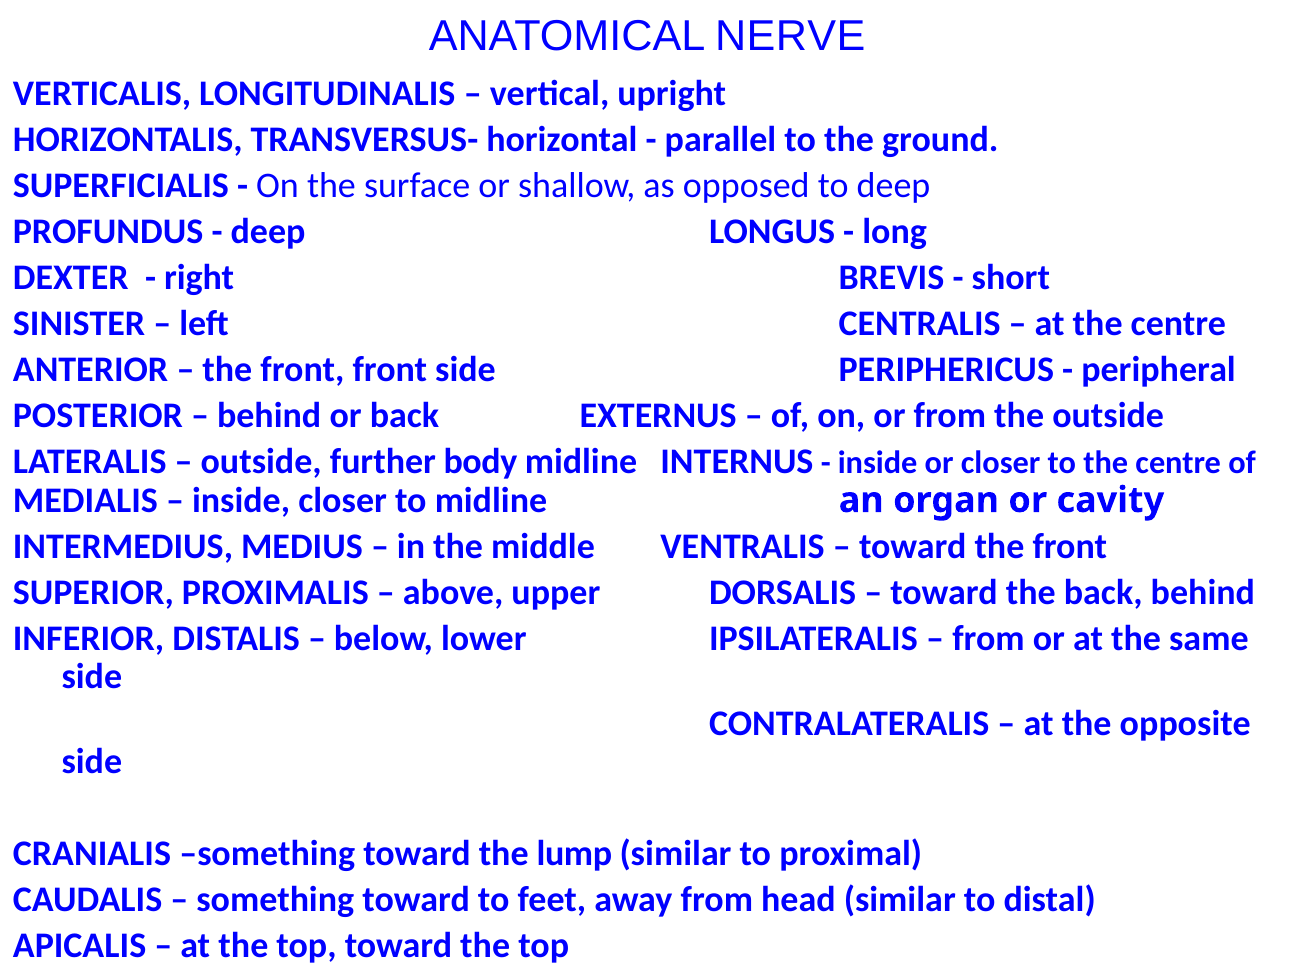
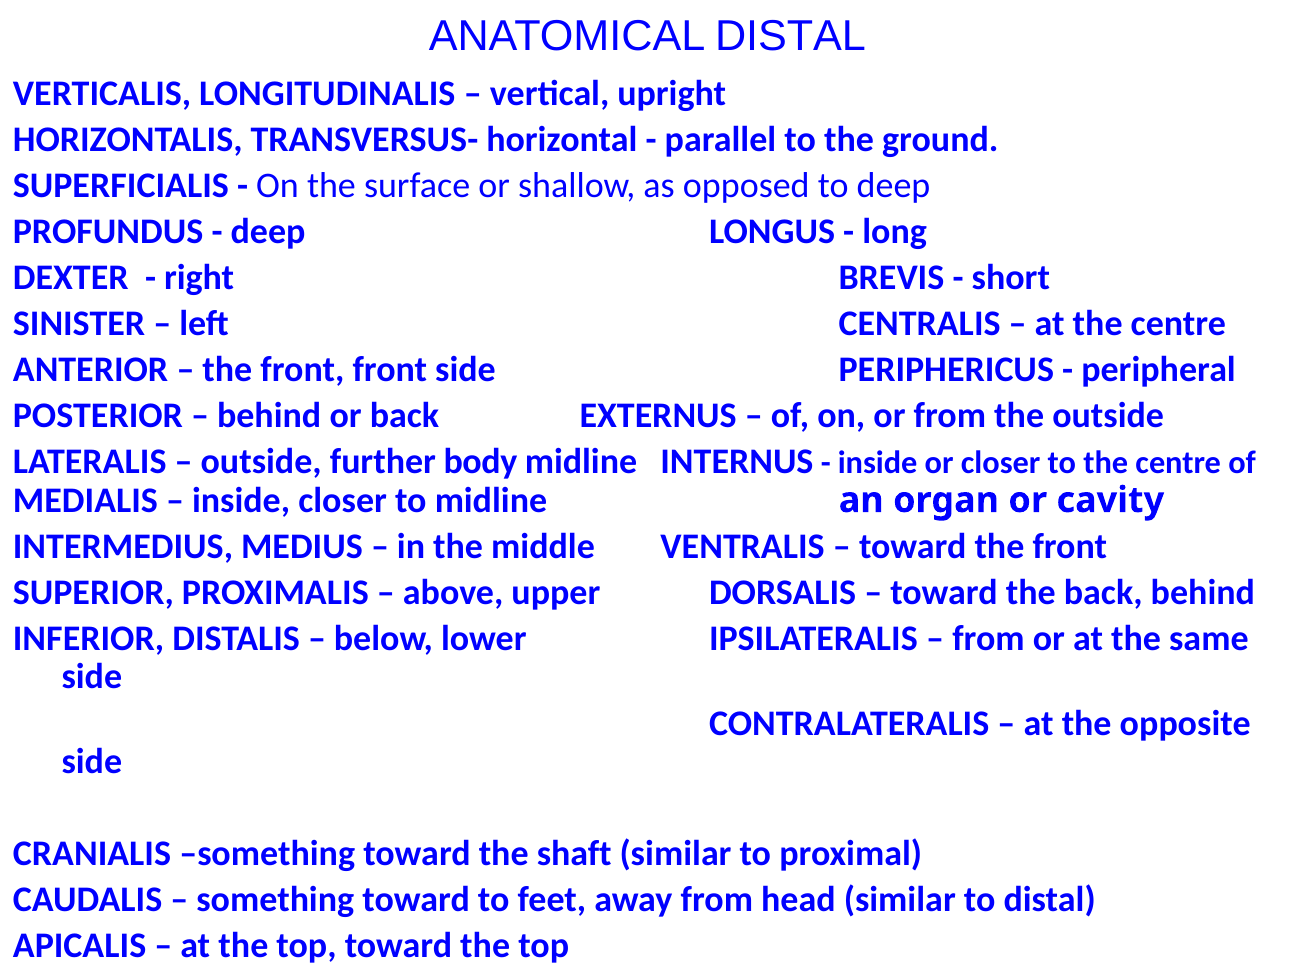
ANATOMICAL NERVE: NERVE -> DISTAL
lump: lump -> shaft
